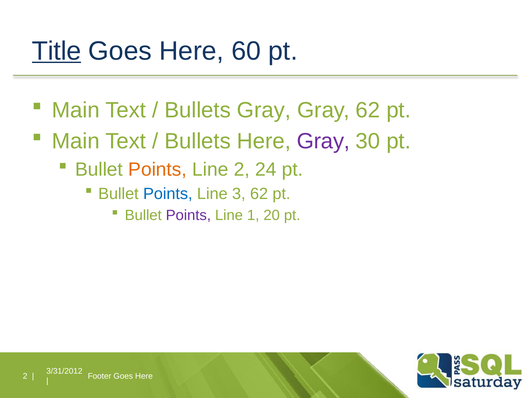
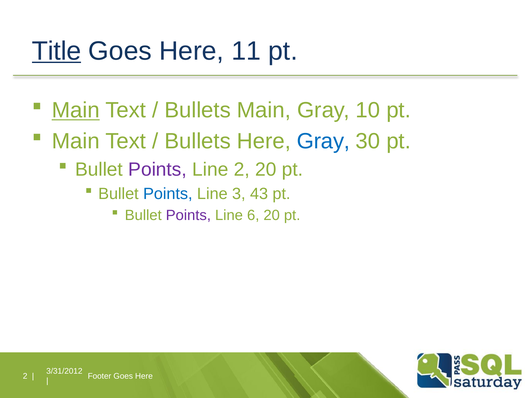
60: 60 -> 11
Main at (76, 110) underline: none -> present
Bullets Gray: Gray -> Main
Gray 62: 62 -> 10
Gray at (323, 141) colour: purple -> blue
Points at (158, 170) colour: orange -> purple
2 24: 24 -> 20
3 62: 62 -> 43
1: 1 -> 6
